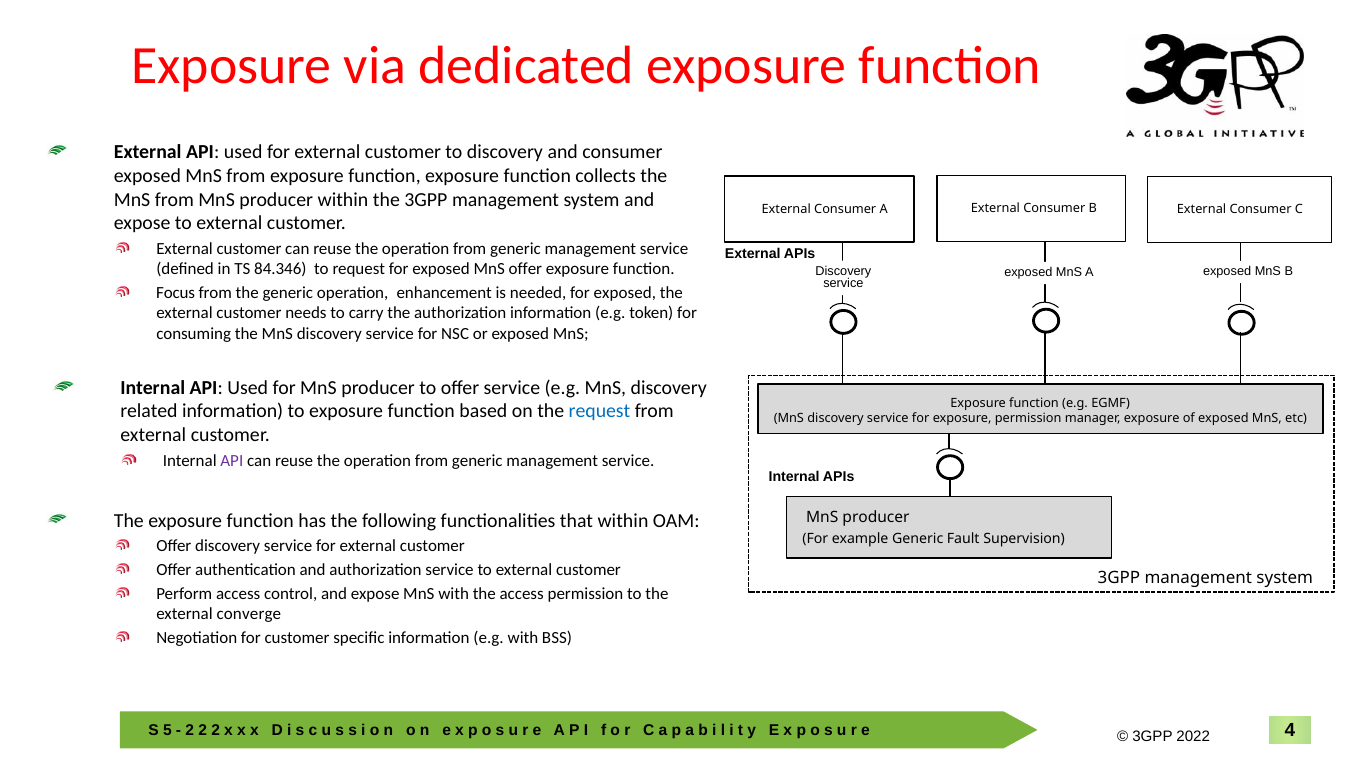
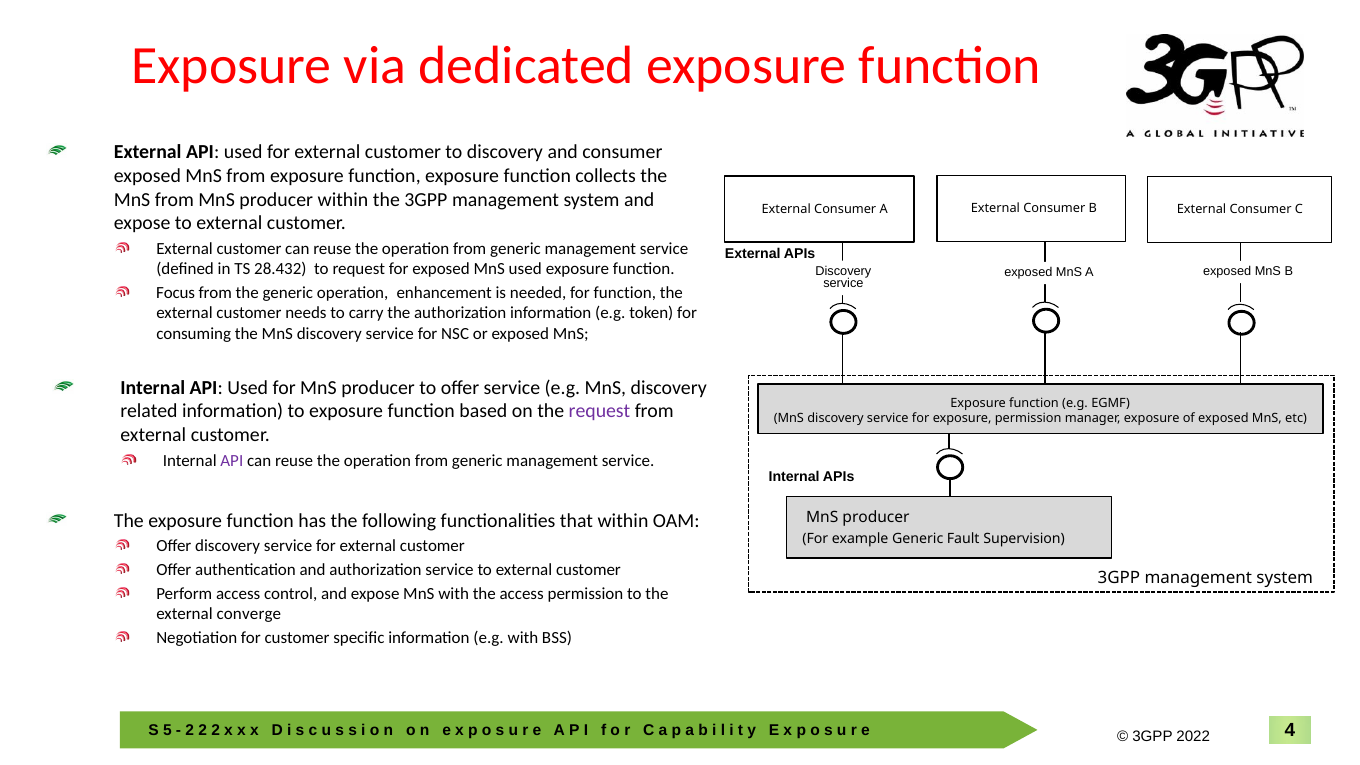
84.346: 84.346 -> 28.432
MnS offer: offer -> used
needed for exposed: exposed -> function
request at (599, 411) colour: blue -> purple
